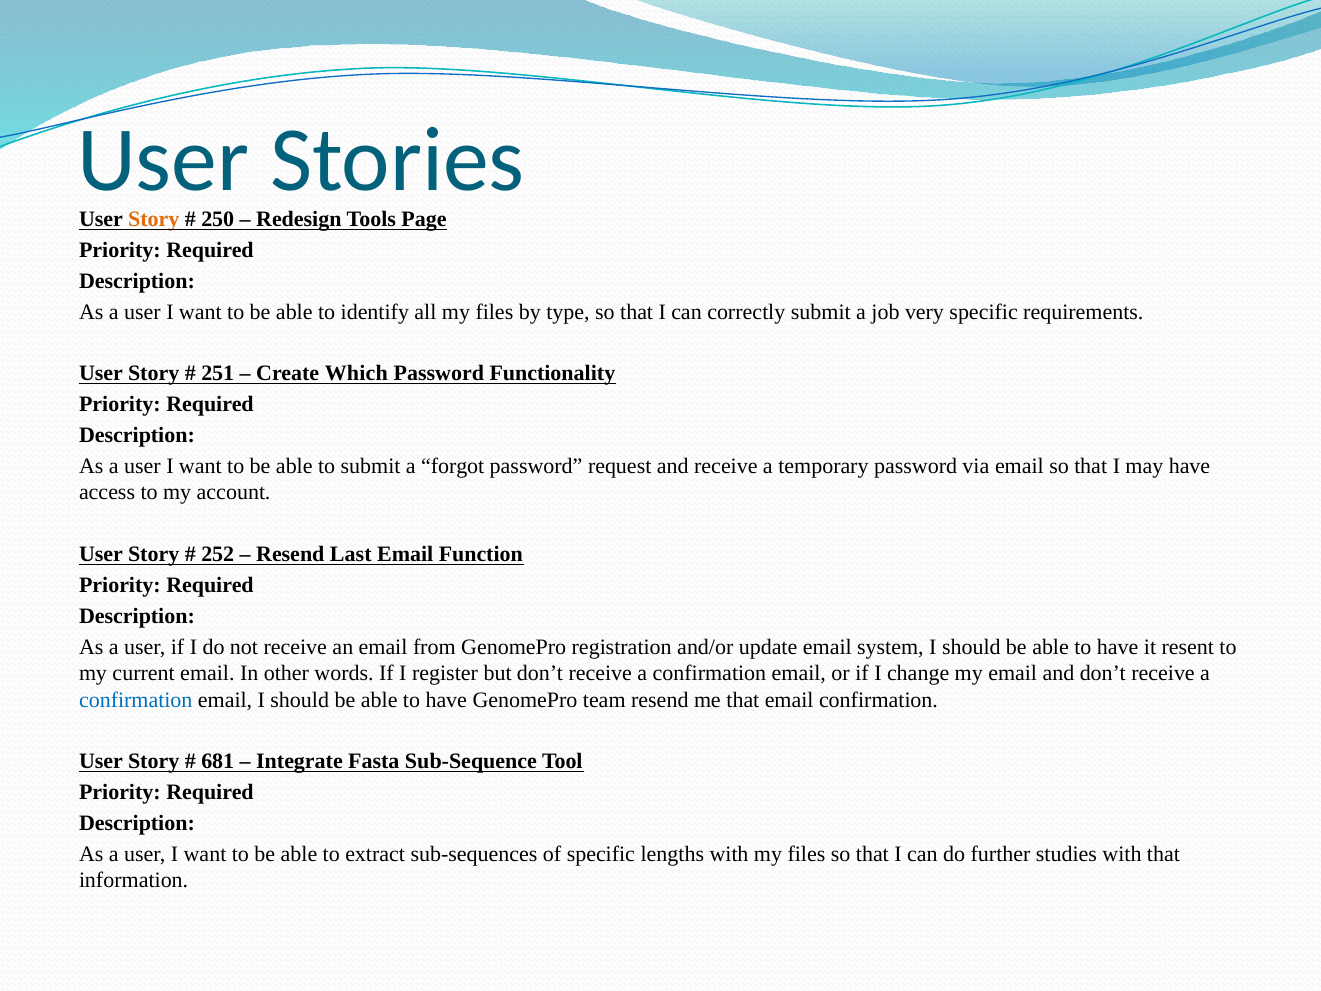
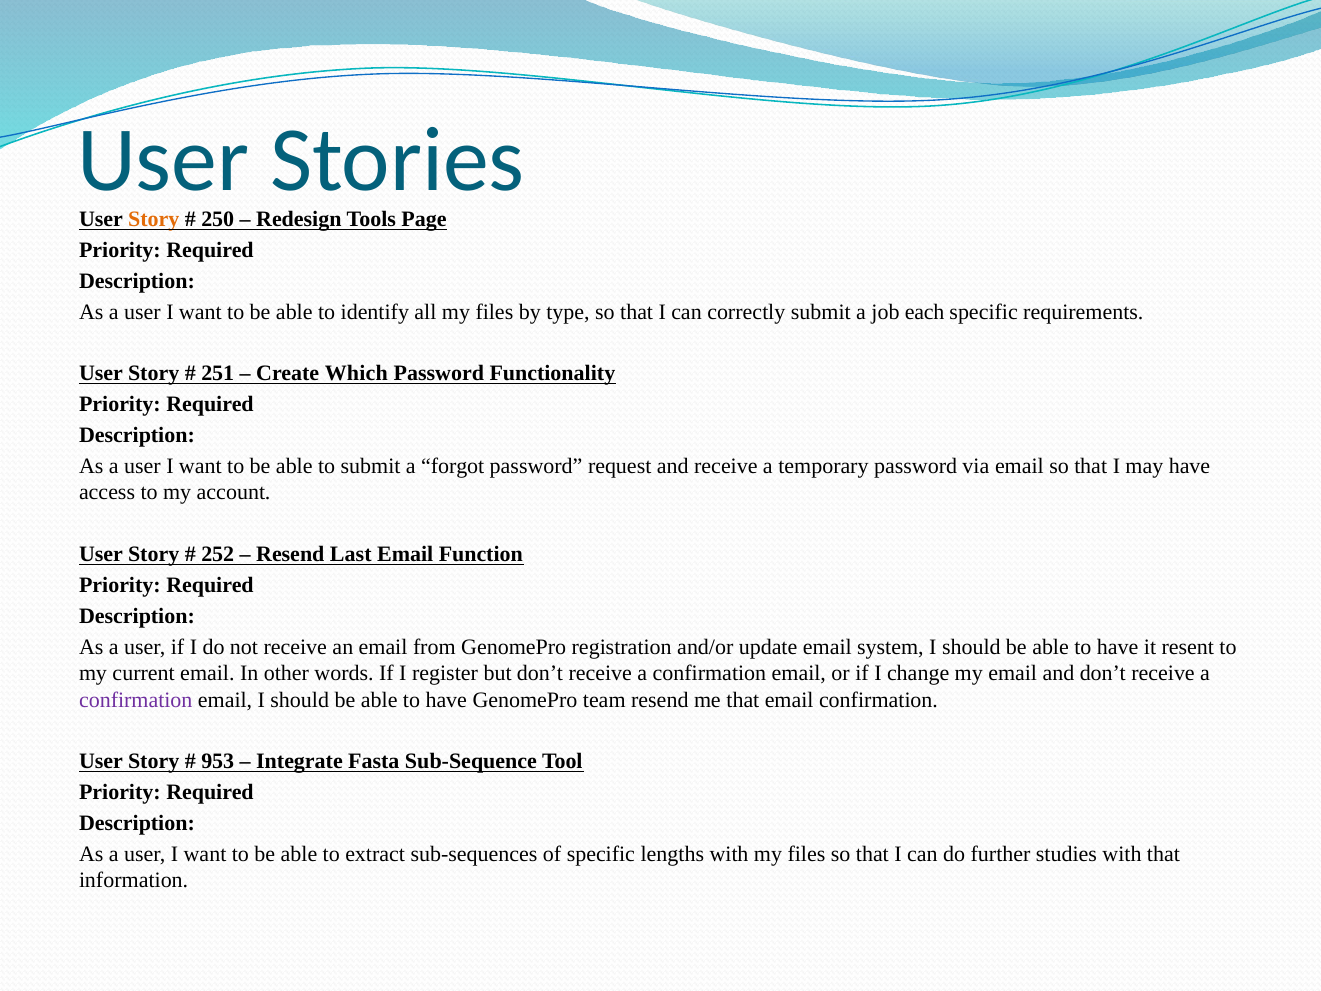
very: very -> each
confirmation at (136, 700) colour: blue -> purple
681: 681 -> 953
